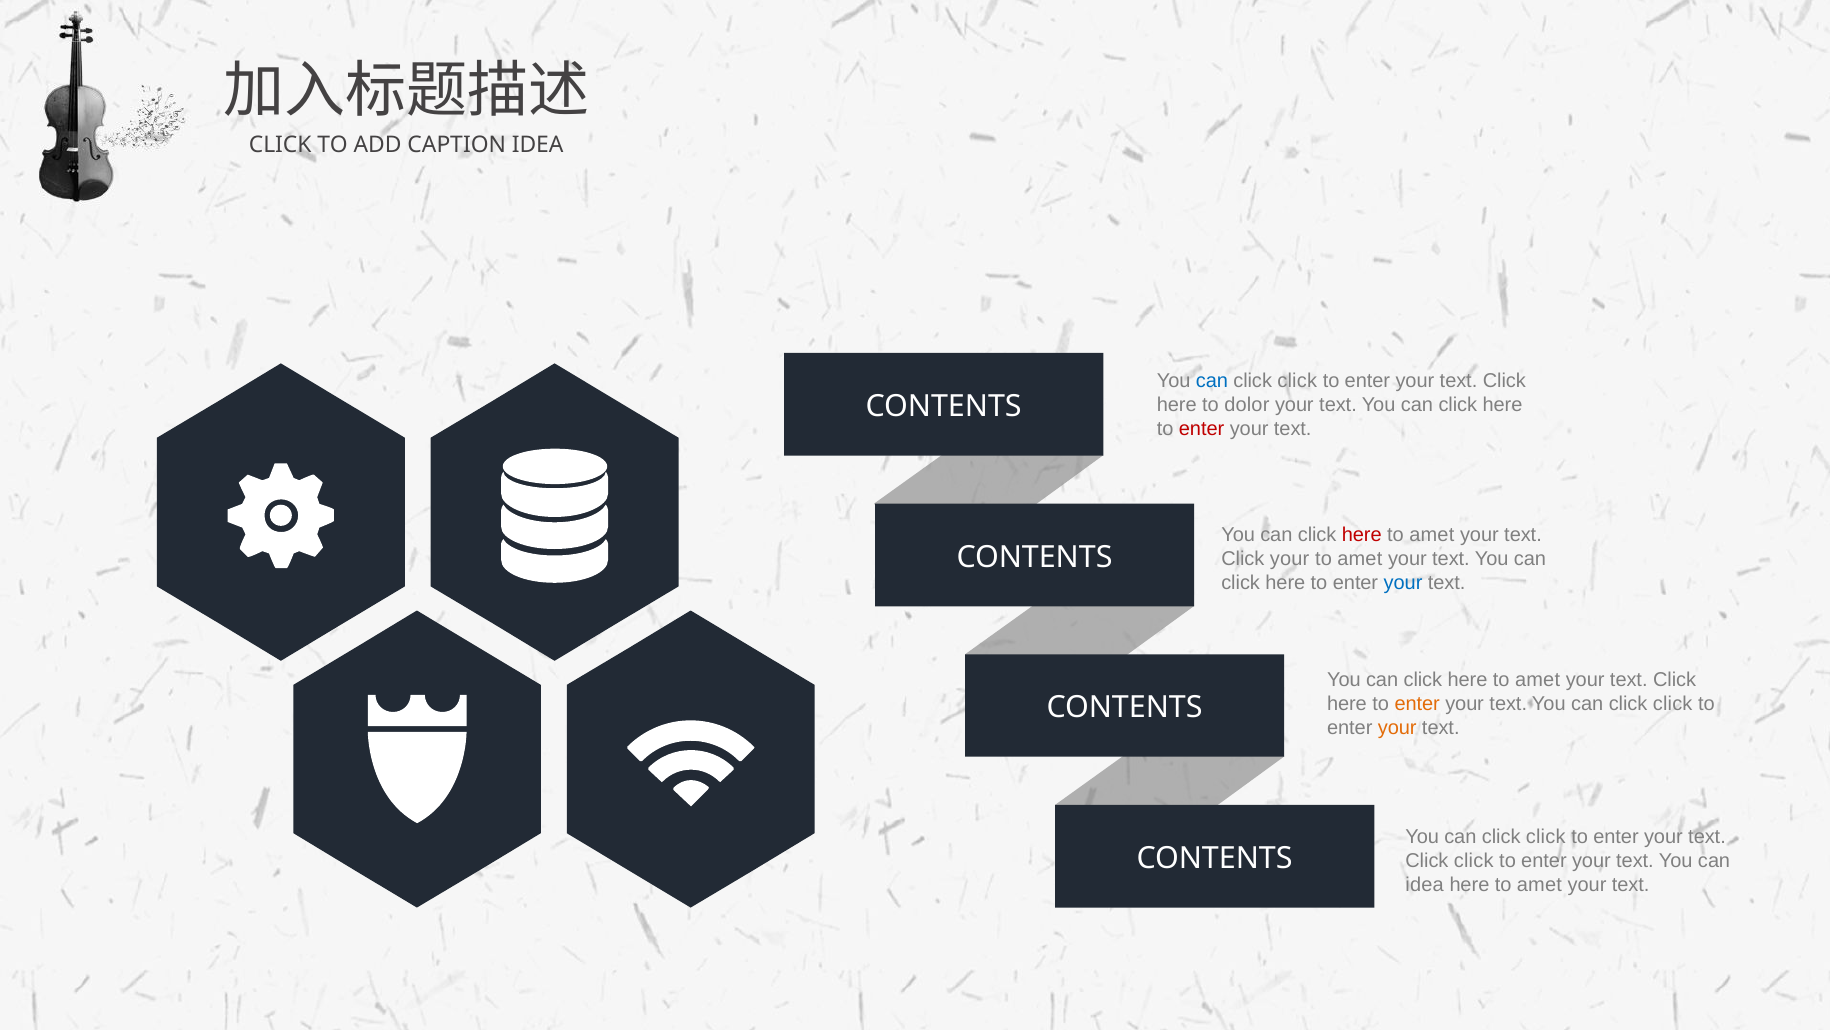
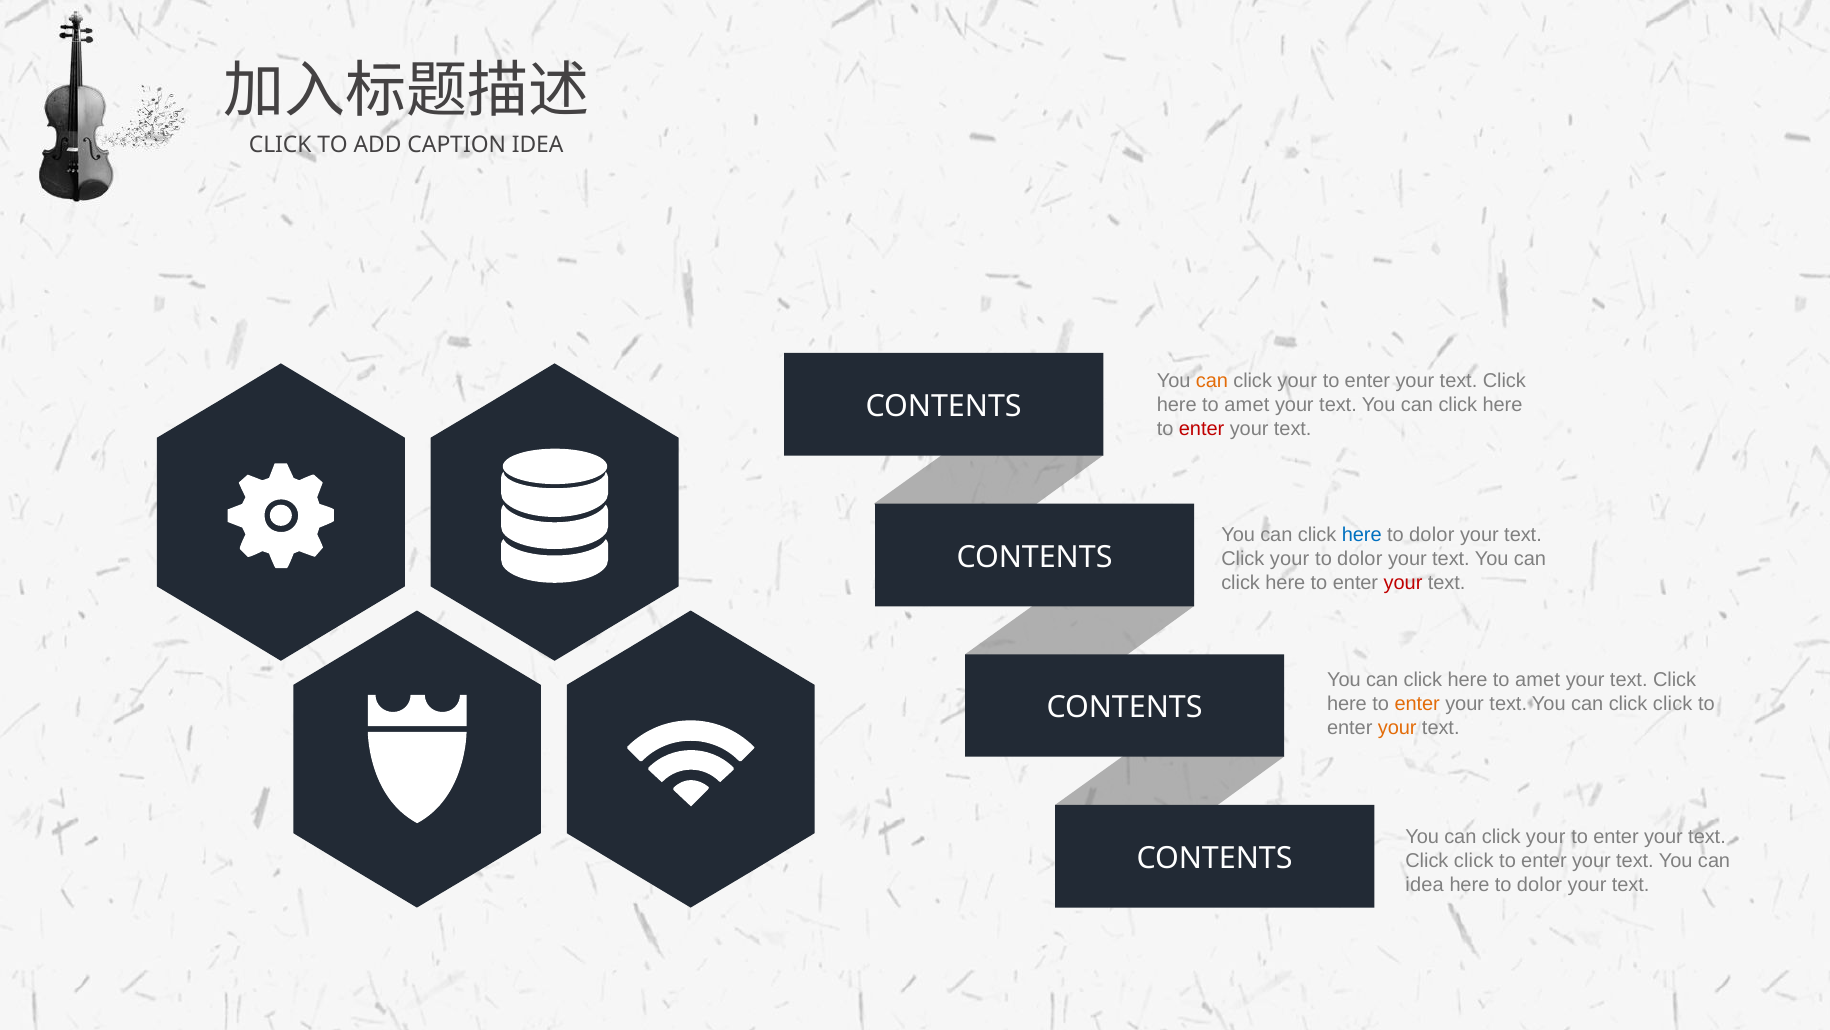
can at (1212, 381) colour: blue -> orange
click at (1297, 381): click -> your
dolor at (1247, 405): dolor -> amet
here at (1362, 535) colour: red -> blue
amet at (1432, 535): amet -> dolor
amet at (1360, 559): amet -> dolor
your at (1403, 583) colour: blue -> red
click at (1546, 836): click -> your
amet at (1539, 884): amet -> dolor
